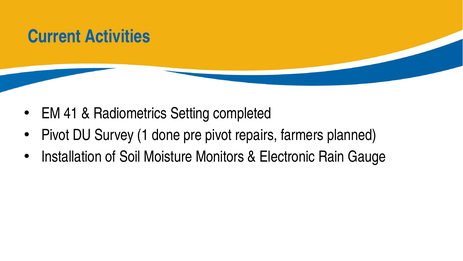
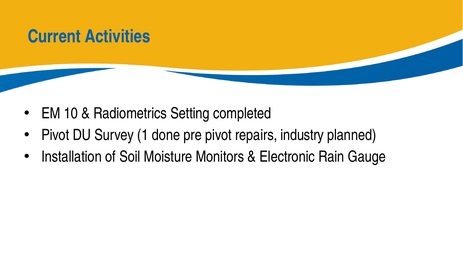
41: 41 -> 10
farmers: farmers -> industry
